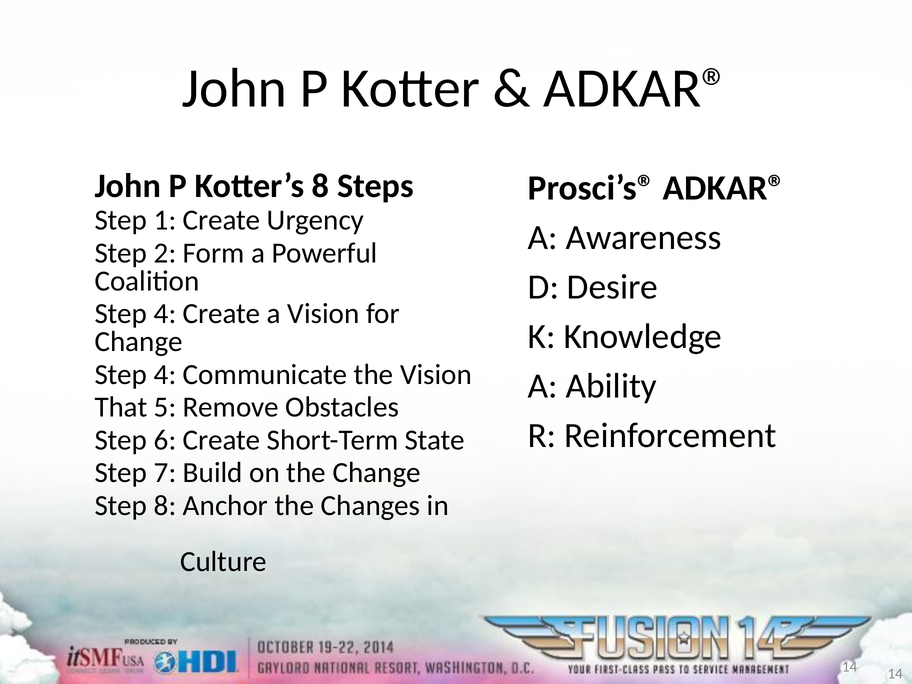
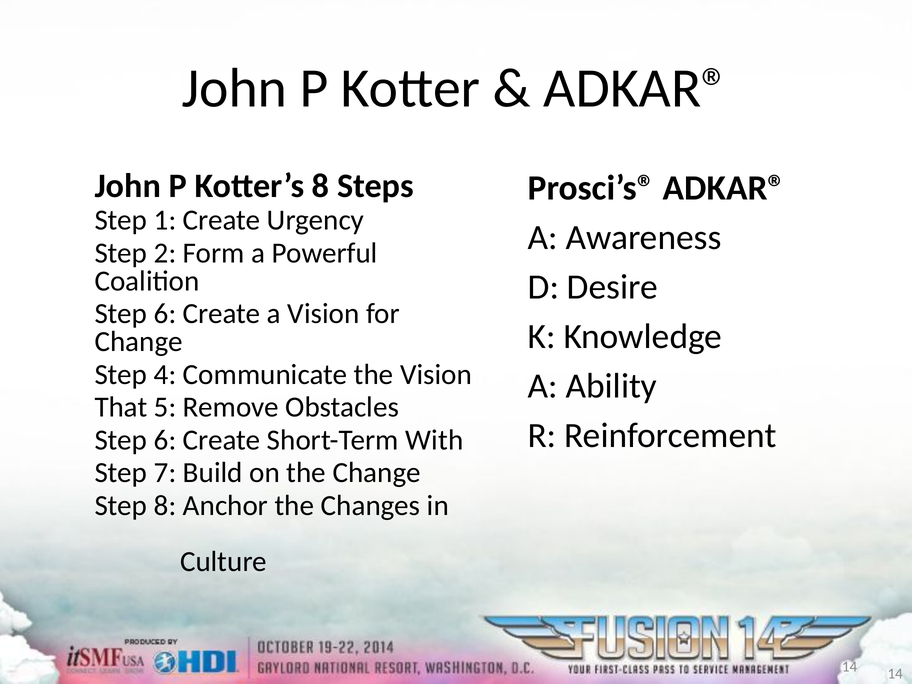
4 at (165, 314): 4 -> 6
State: State -> With
